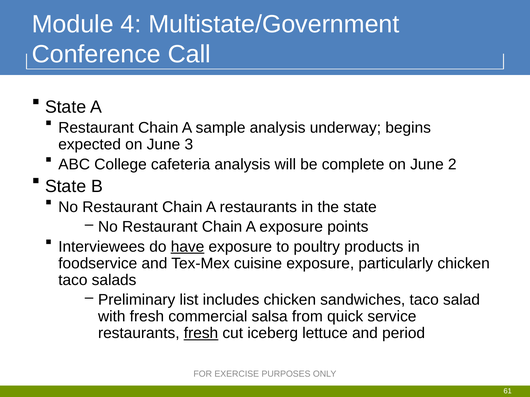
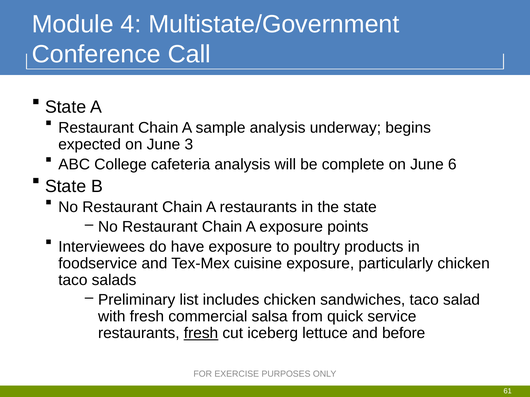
2: 2 -> 6
have underline: present -> none
period: period -> before
